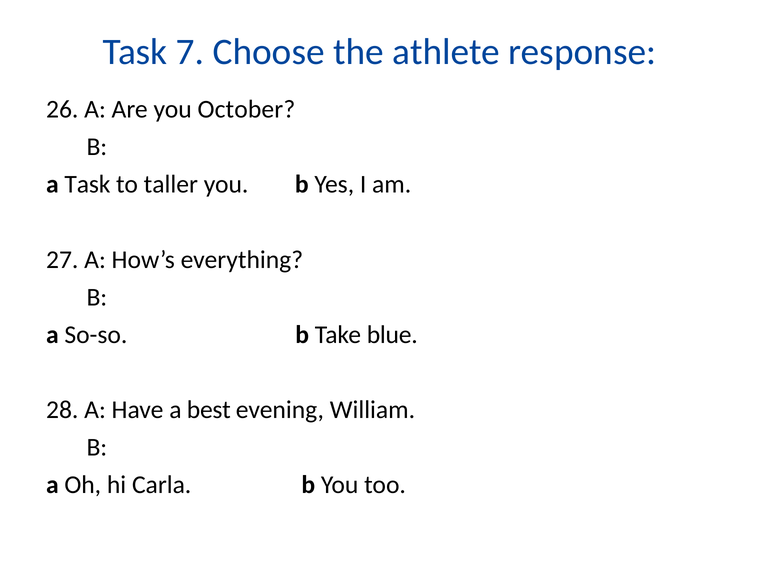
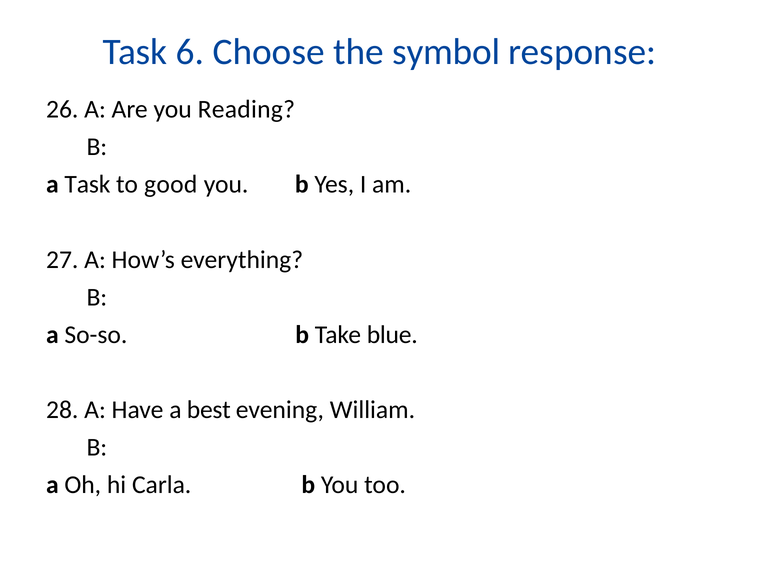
7: 7 -> 6
athlete: athlete -> symbol
October: October -> Reading
taller: taller -> good
